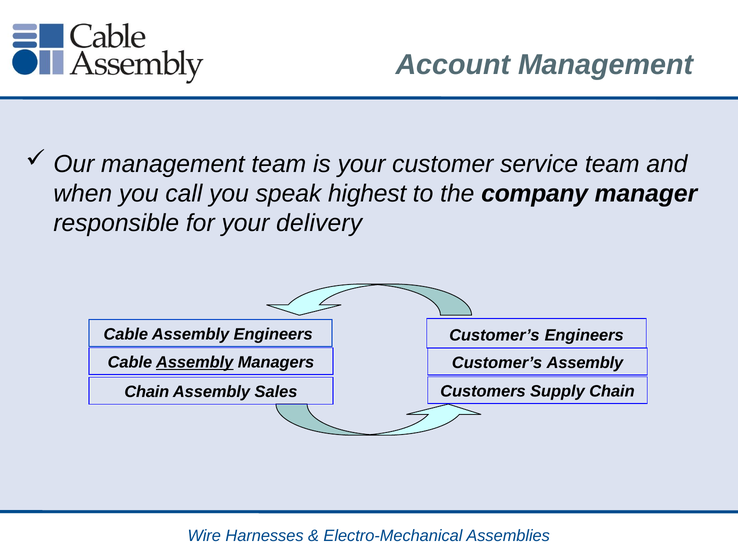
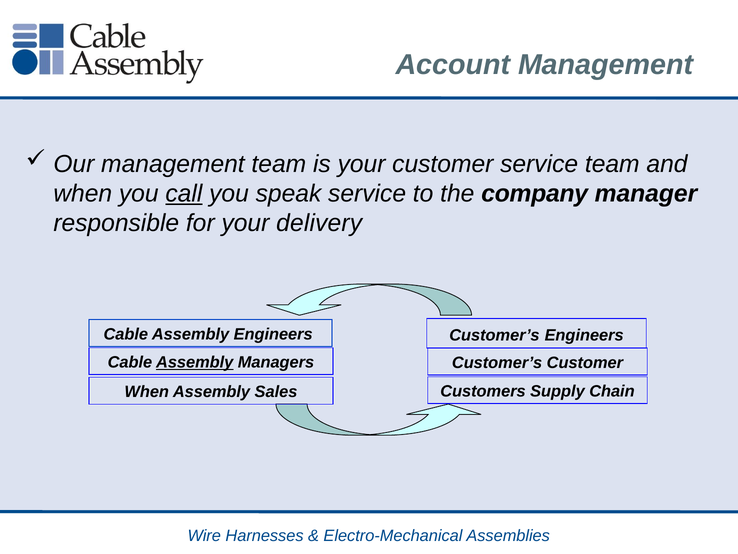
call underline: none -> present
speak highest: highest -> service
Customer’s Assembly: Assembly -> Customer
Chain at (147, 392): Chain -> When
